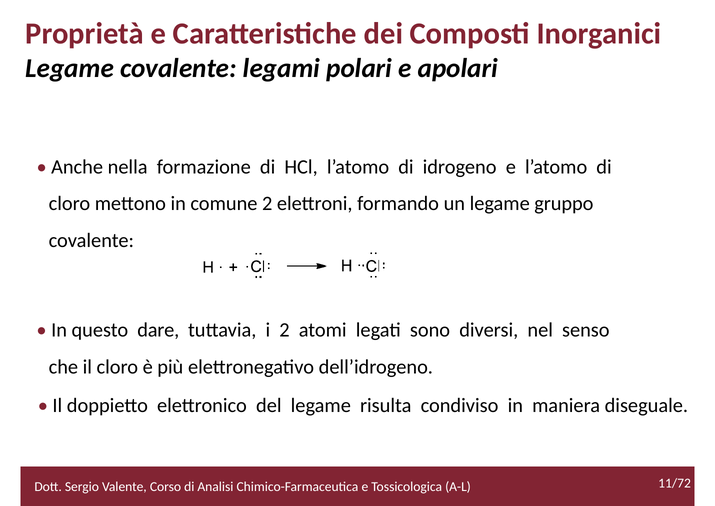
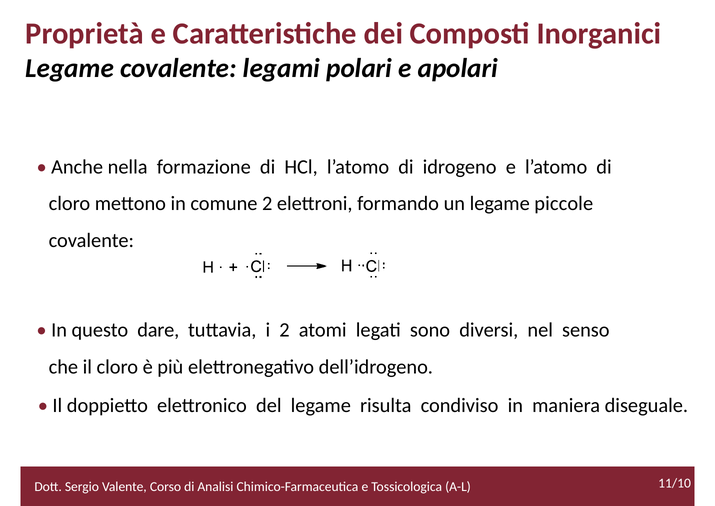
gruppo: gruppo -> piccole
11/72: 11/72 -> 11/10
